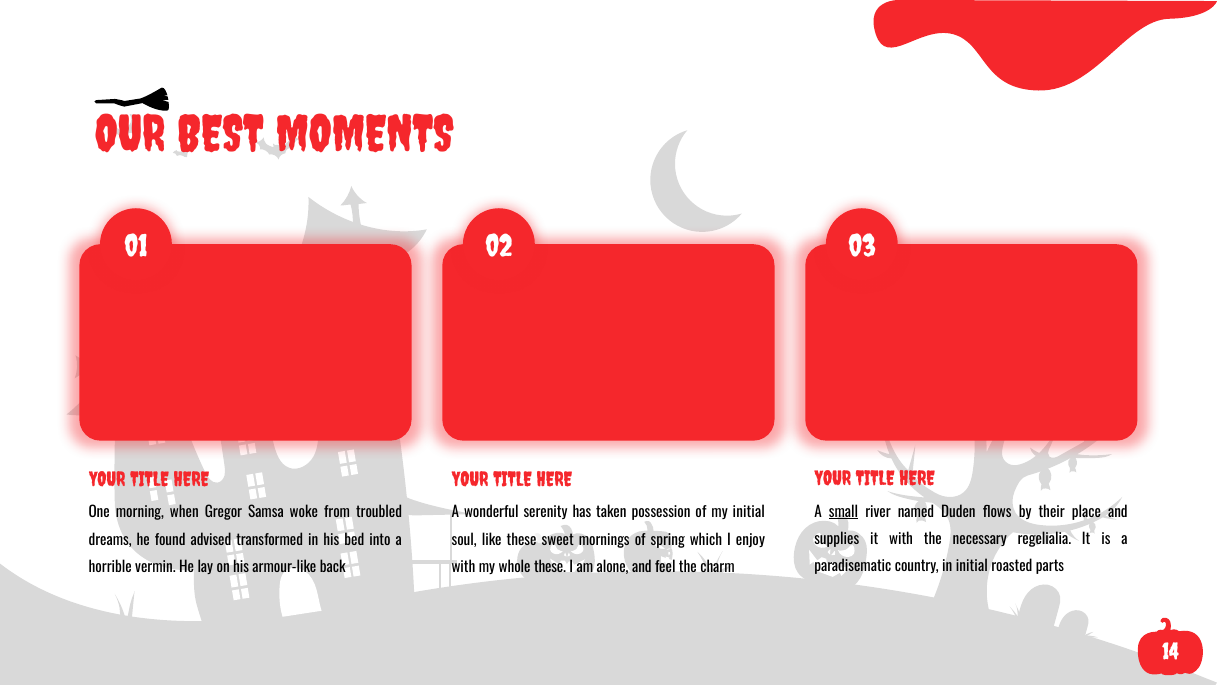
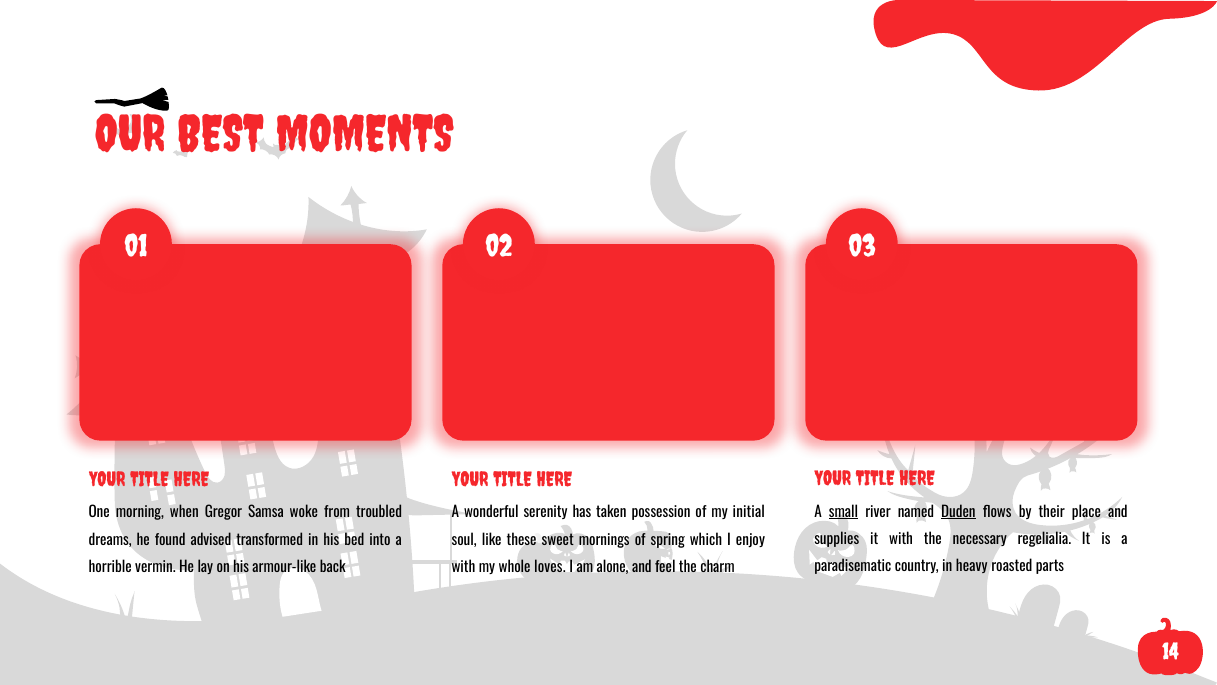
Duden underline: none -> present
in initial: initial -> heavy
whole these: these -> loves
